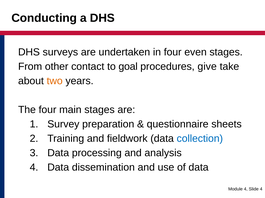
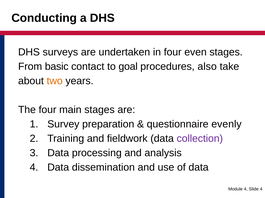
other: other -> basic
give: give -> also
sheets: sheets -> evenly
collection colour: blue -> purple
